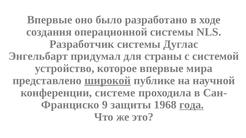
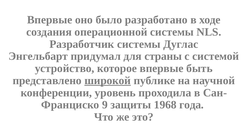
мира: мира -> быть
системе: системе -> уровень
года underline: present -> none
